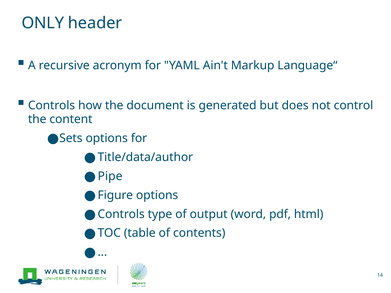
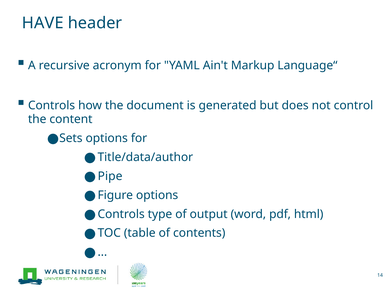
ONLY: ONLY -> HAVE
